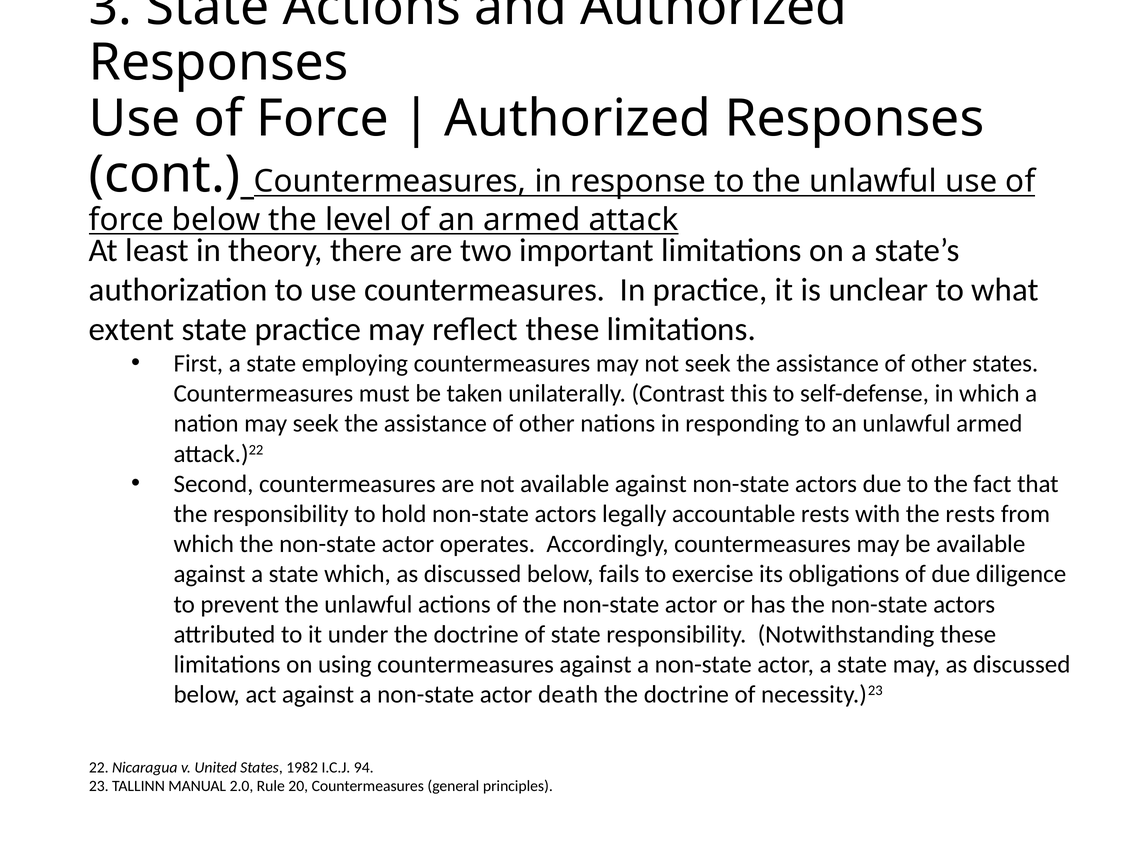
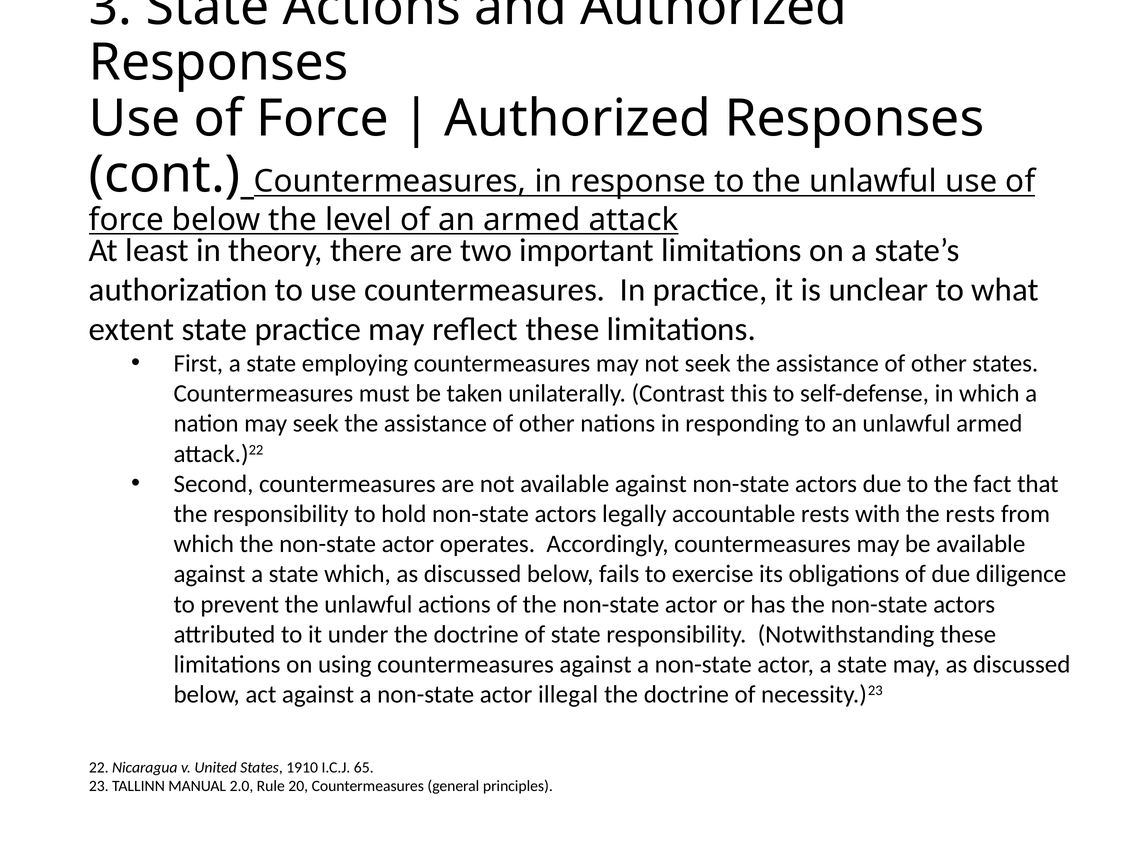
death: death -> illegal
1982: 1982 -> 1910
94: 94 -> 65
